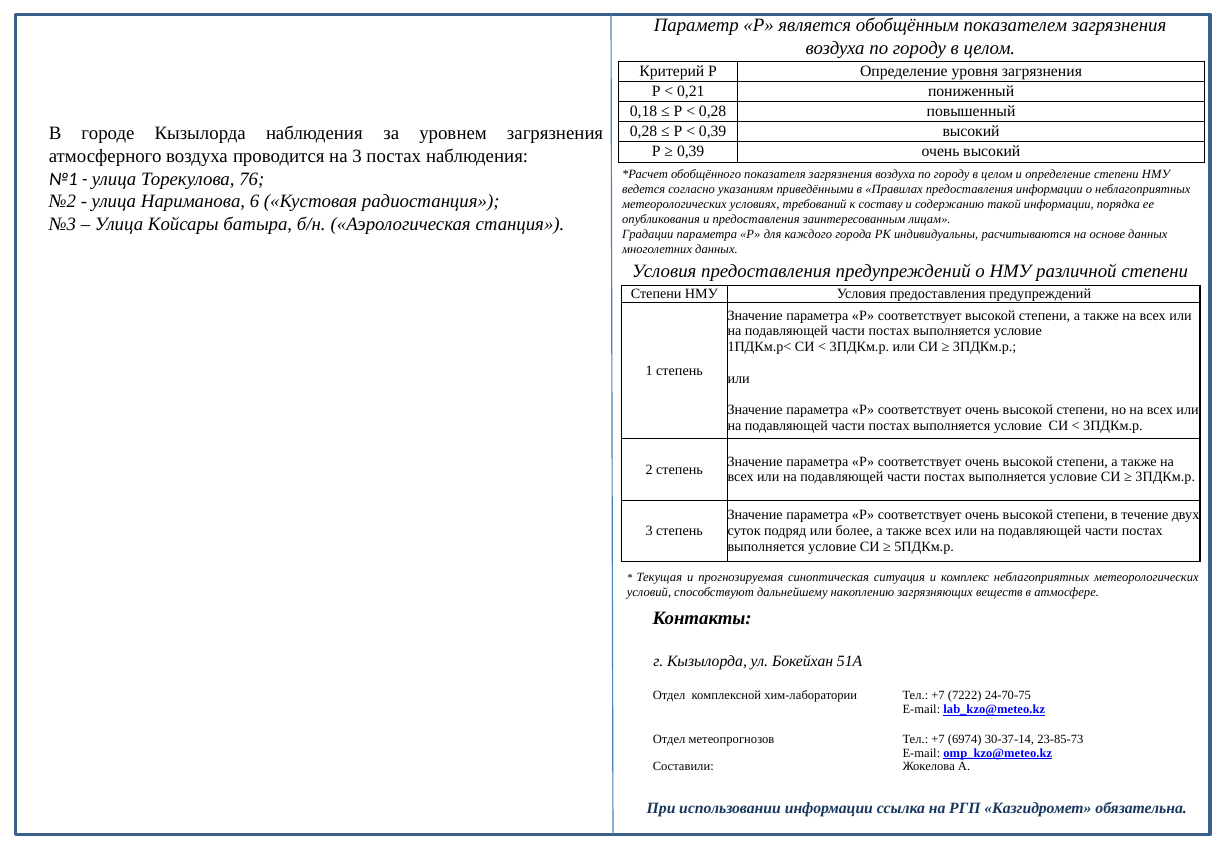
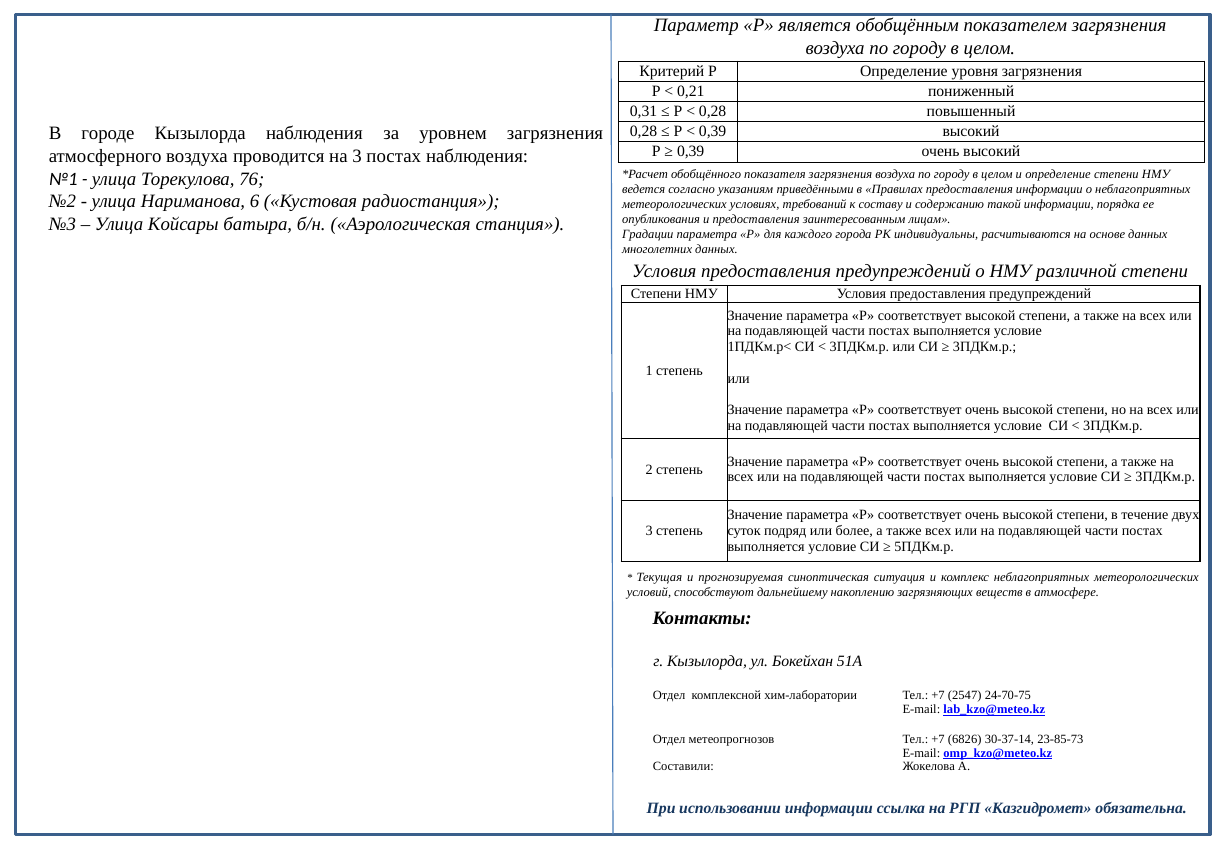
0,18: 0,18 -> 0,31
7222: 7222 -> 2547
6974: 6974 -> 6826
